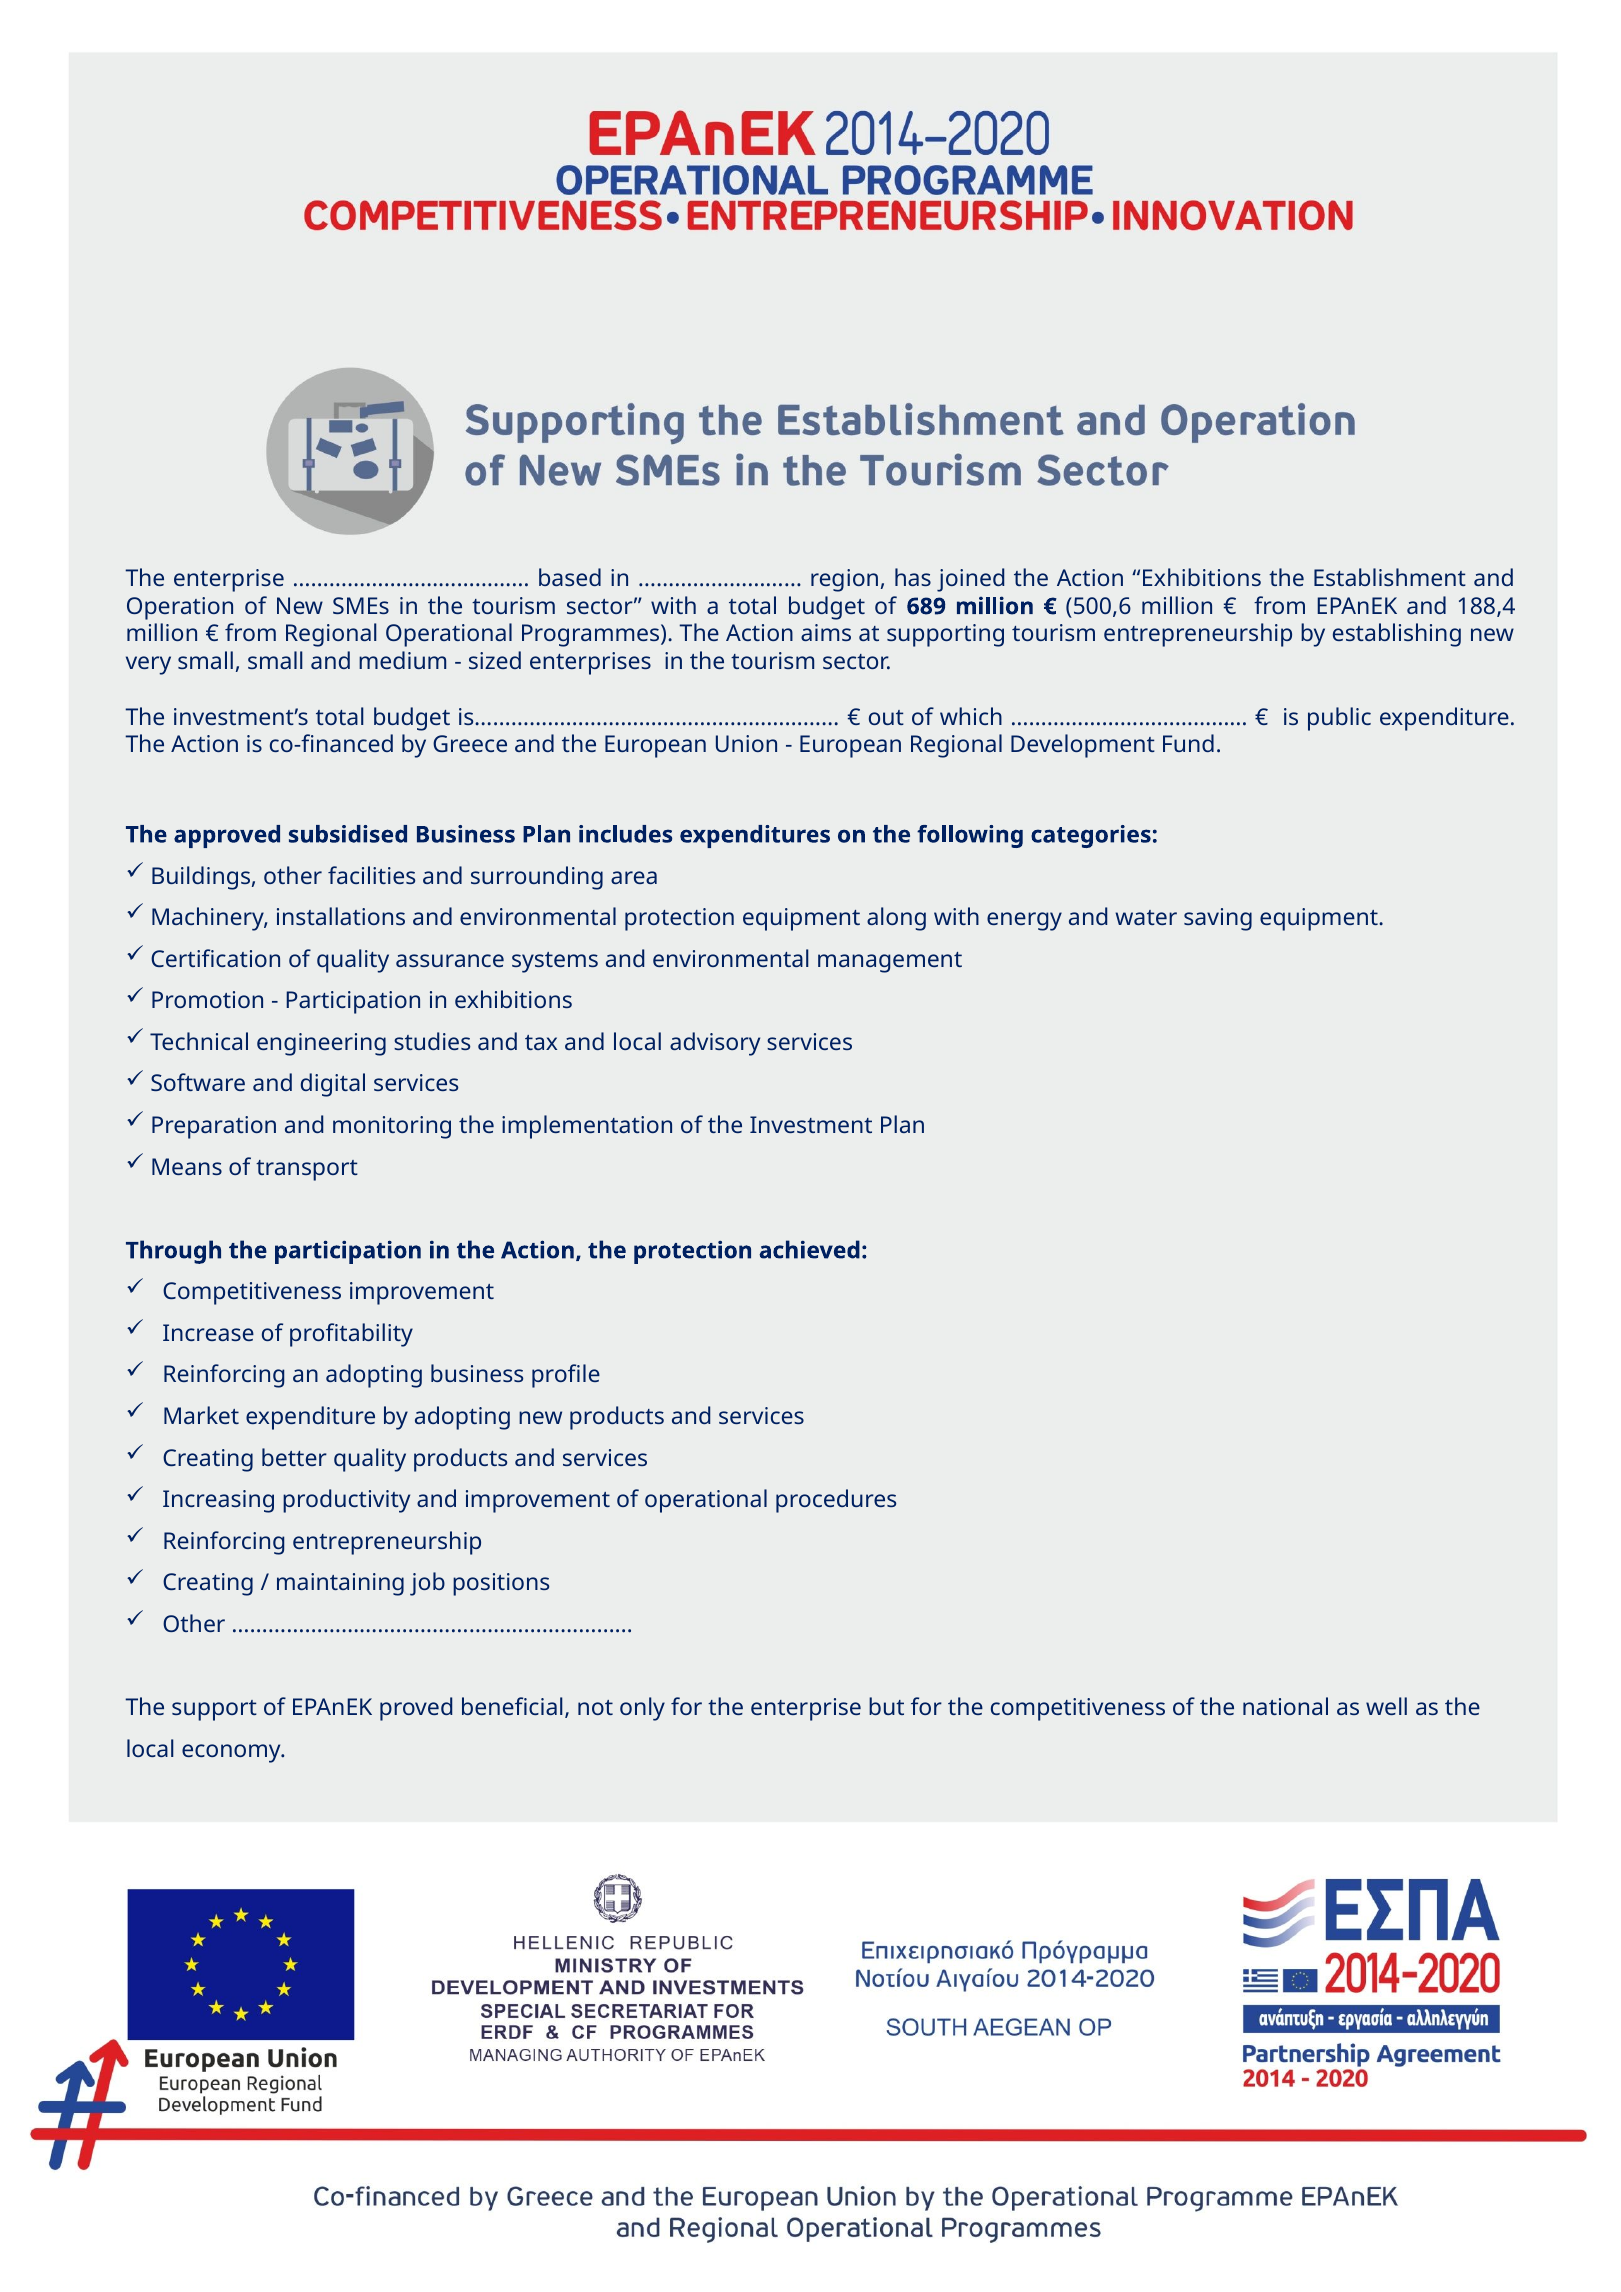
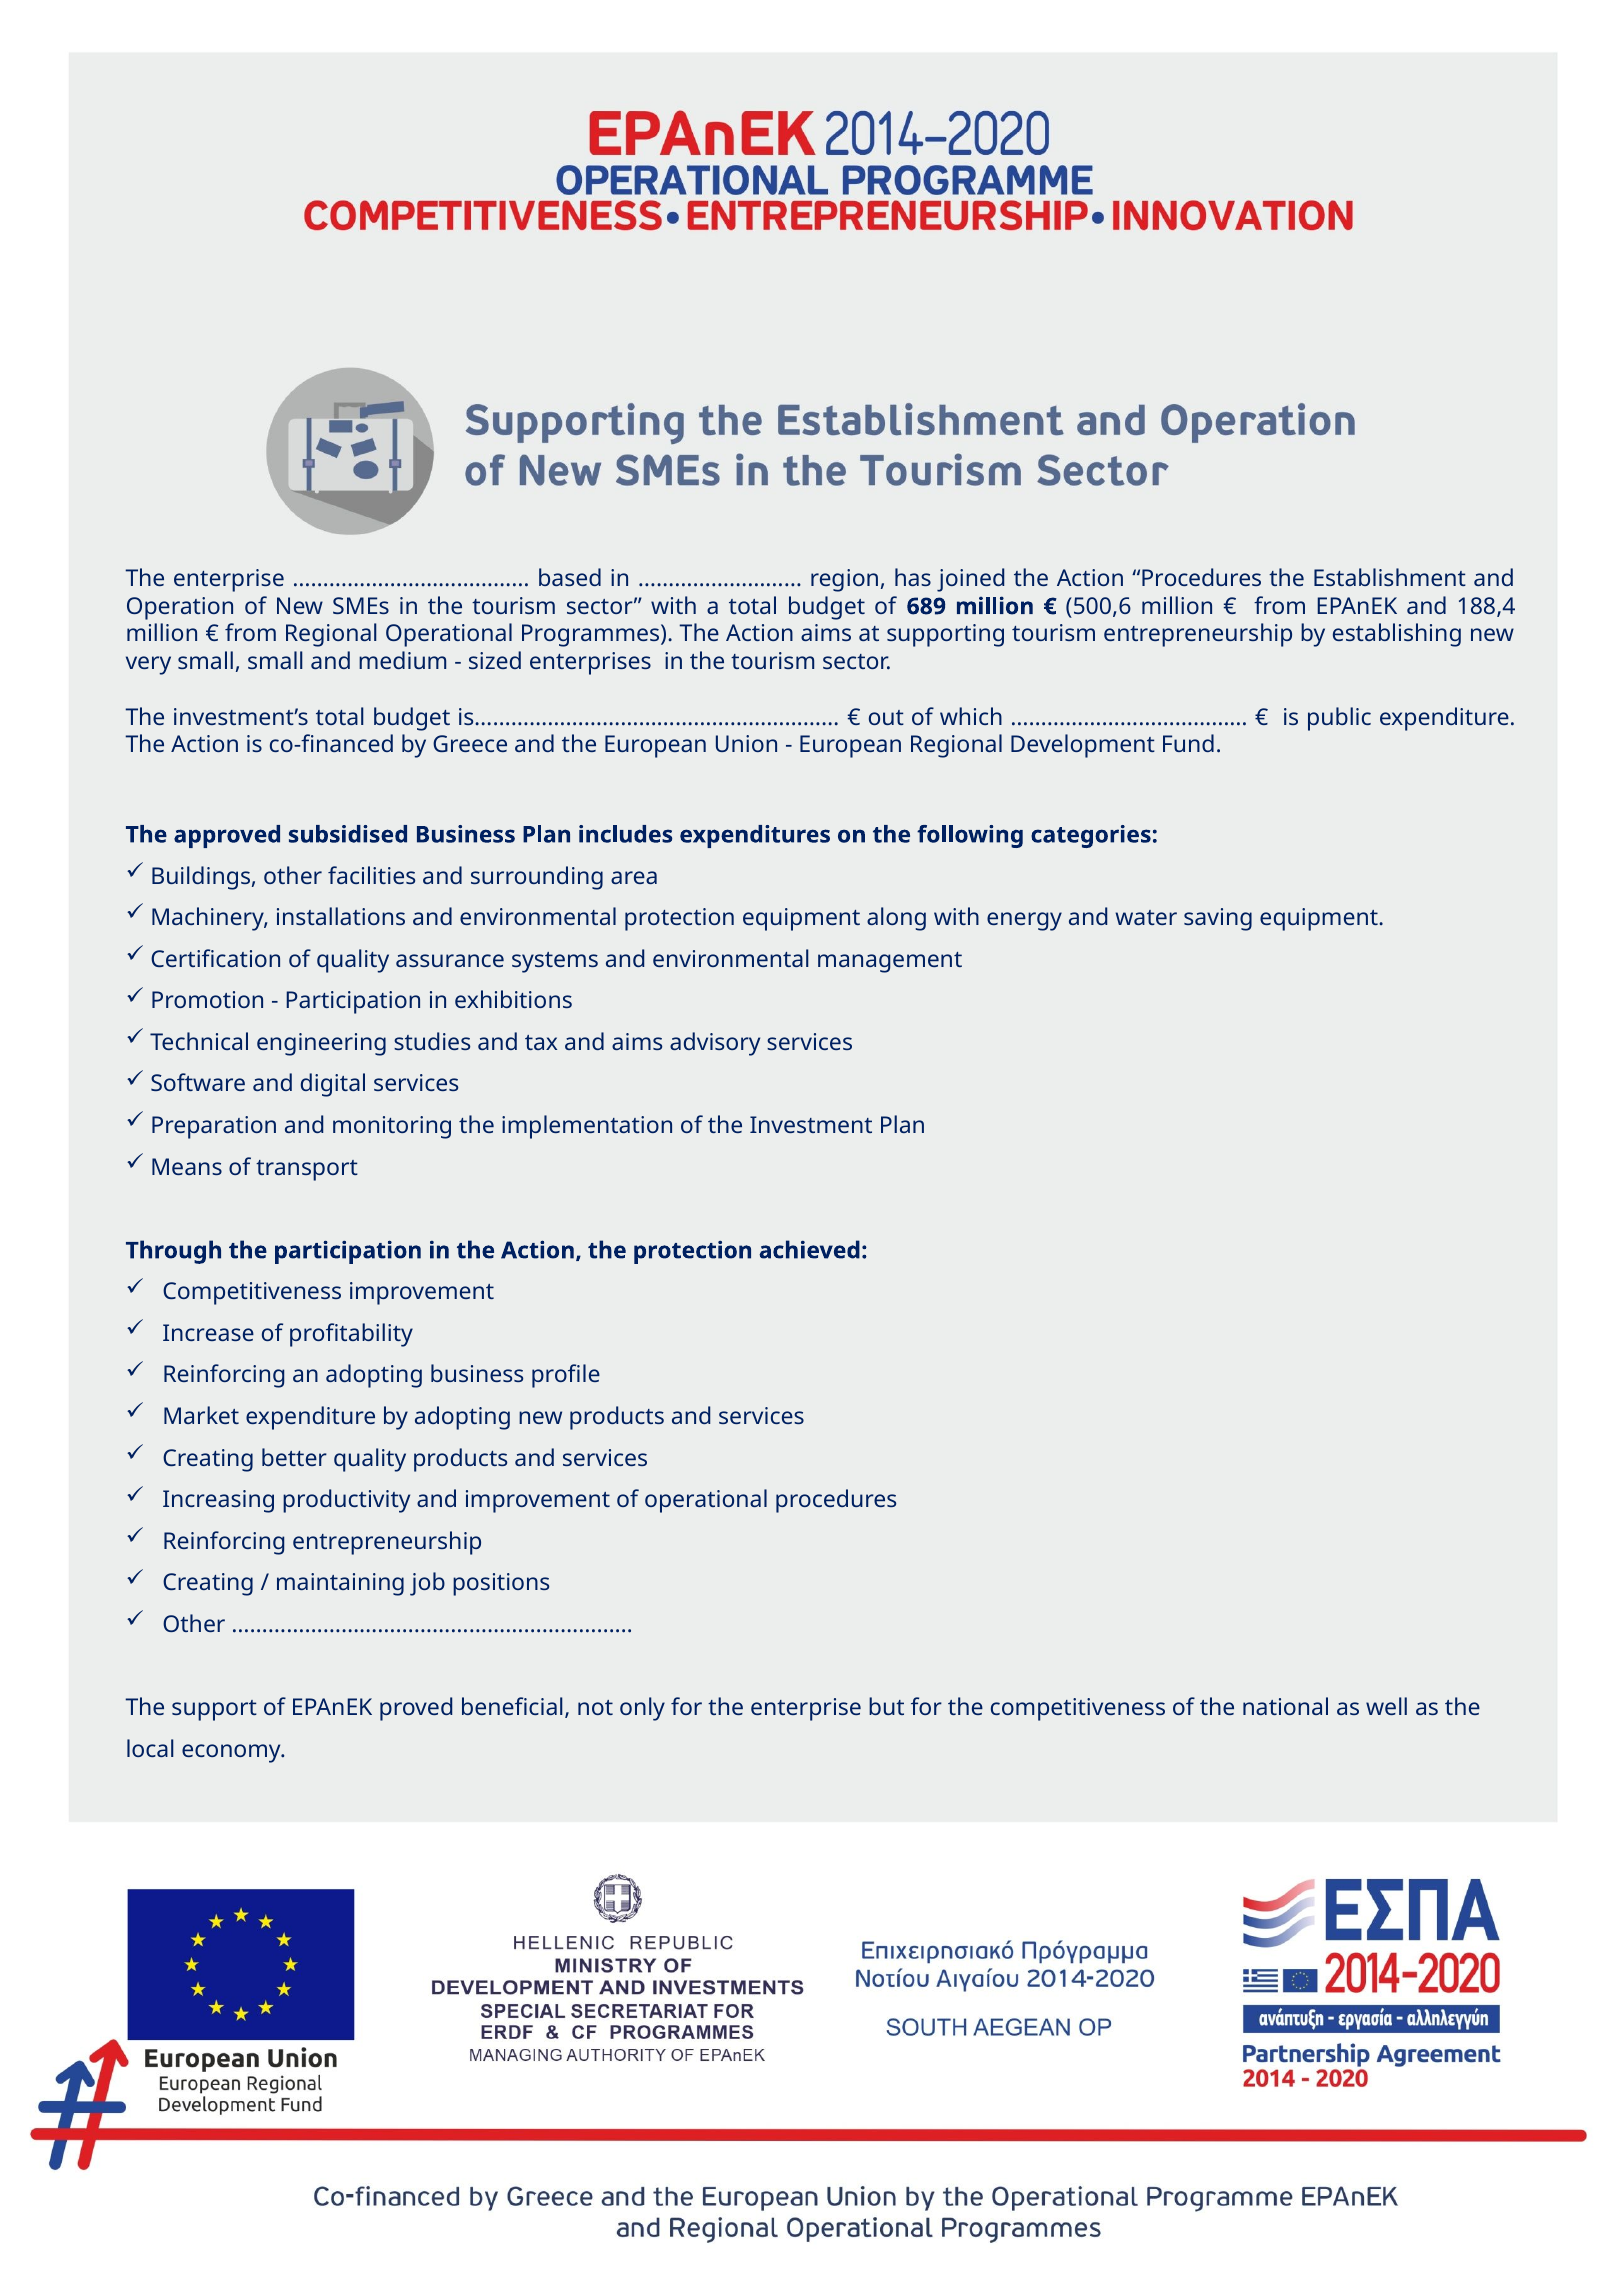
Action Exhibitions: Exhibitions -> Procedures
and local: local -> aims
